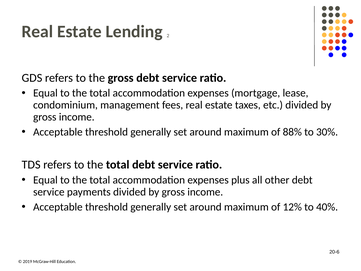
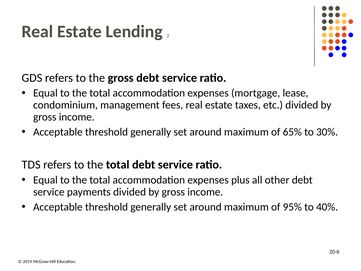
88%: 88% -> 65%
12%: 12% -> 95%
